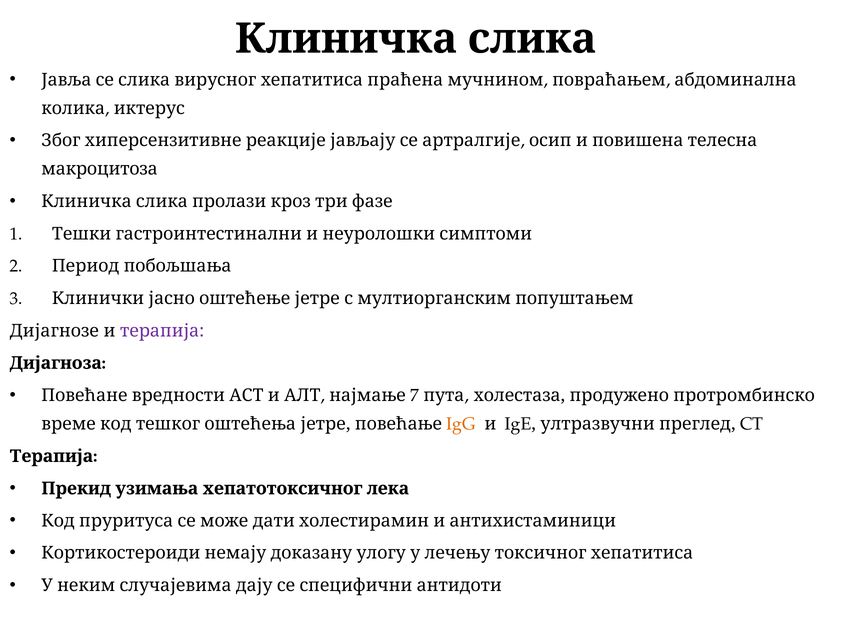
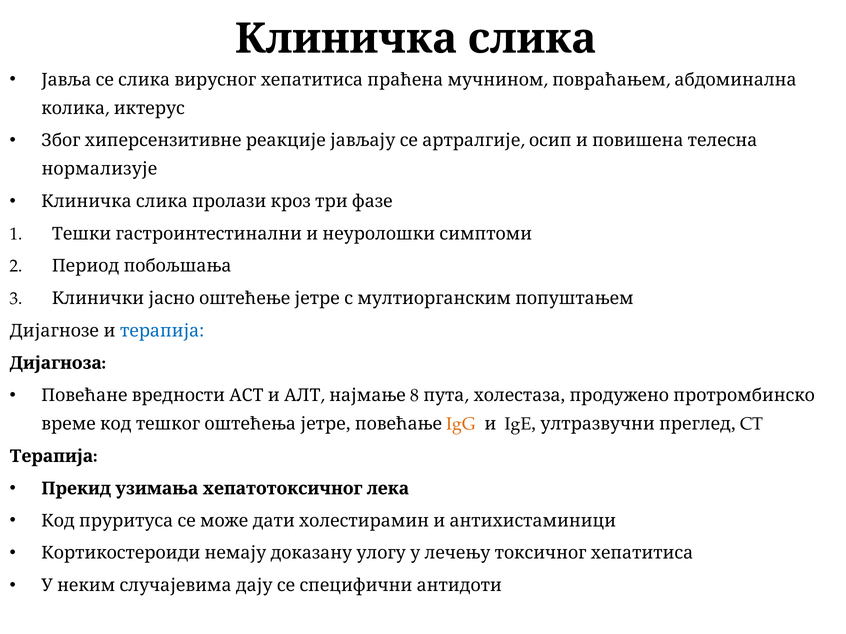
макроцитоза: макроцитоза -> нормализује
терапија at (162, 331) colour: purple -> blue
7: 7 -> 8
